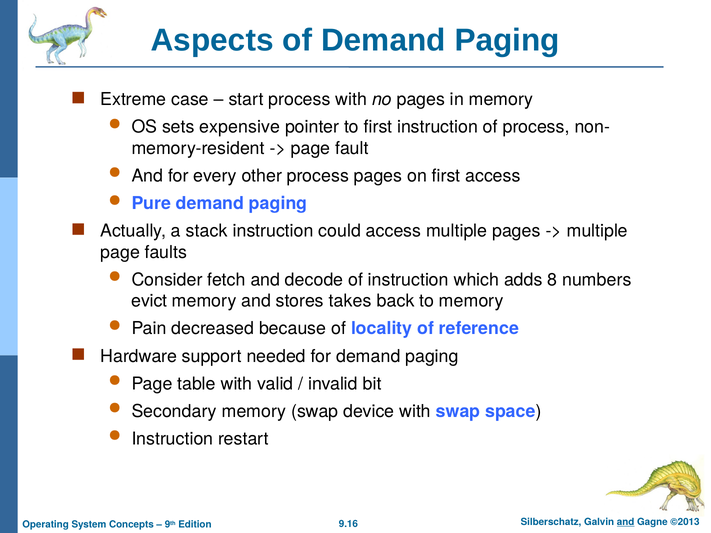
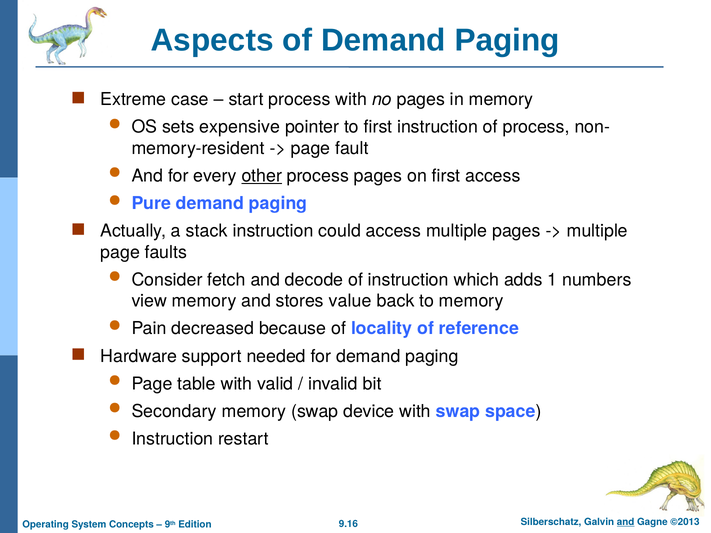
other underline: none -> present
8: 8 -> 1
evict: evict -> view
takes: takes -> value
